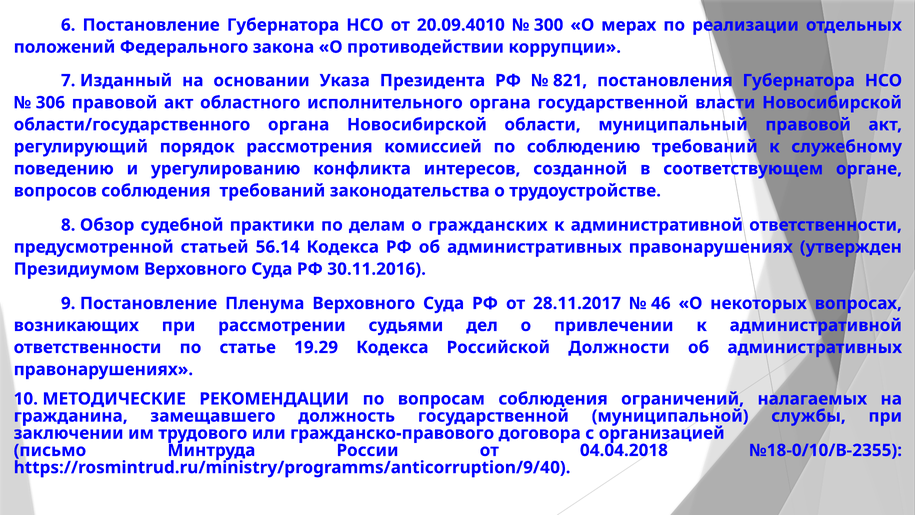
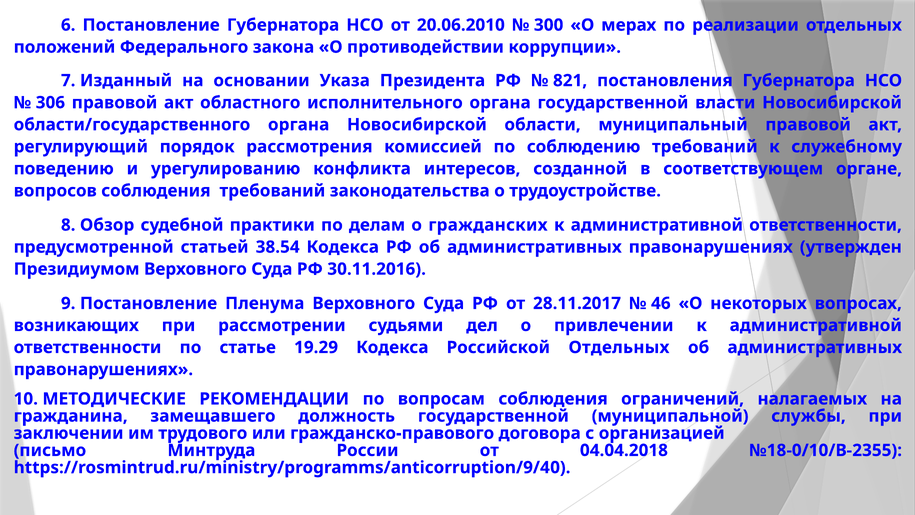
20.09.4010: 20.09.4010 -> 20.06.2010
56.14: 56.14 -> 38.54
Российской Должности: Должности -> Отдельных
